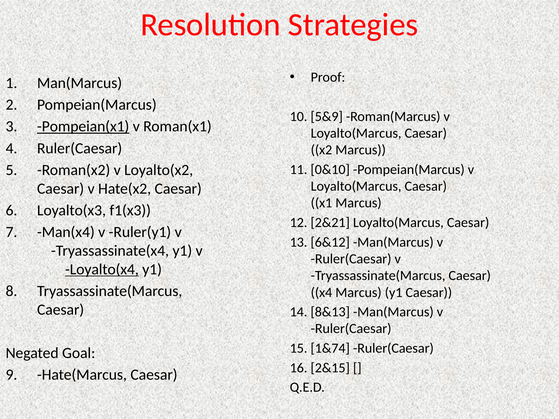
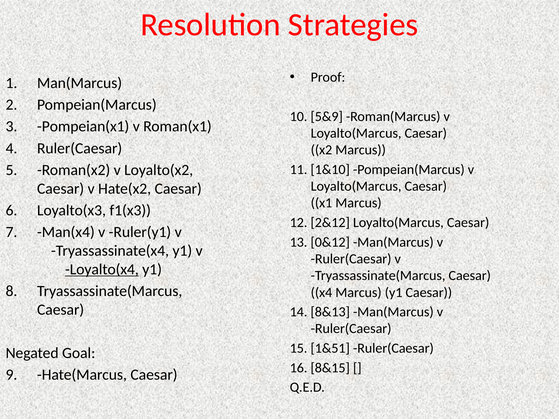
Pompeian(x1 underline: present -> none
0&10: 0&10 -> 1&10
2&21: 2&21 -> 2&12
6&12: 6&12 -> 0&12
1&74: 1&74 -> 1&51
2&15: 2&15 -> 8&15
